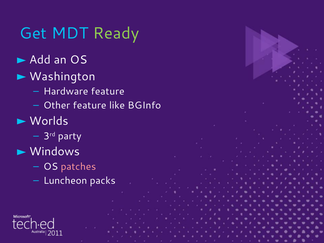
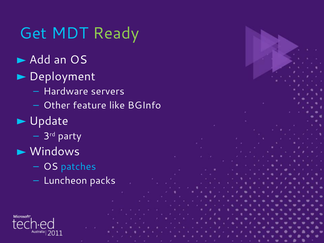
Washington: Washington -> Deployment
Hardware feature: feature -> servers
Worlds: Worlds -> Update
patches colour: pink -> light blue
